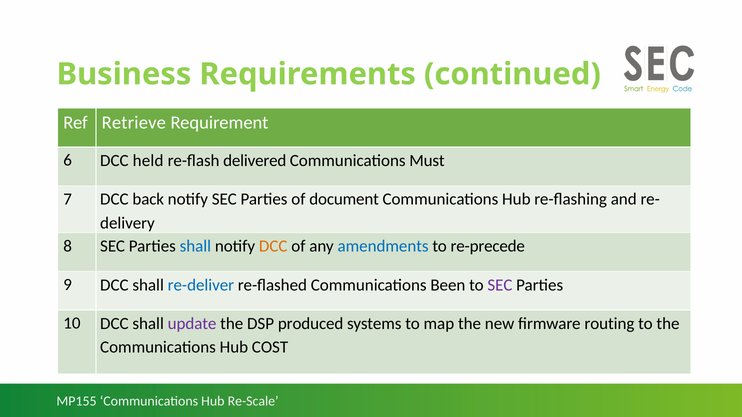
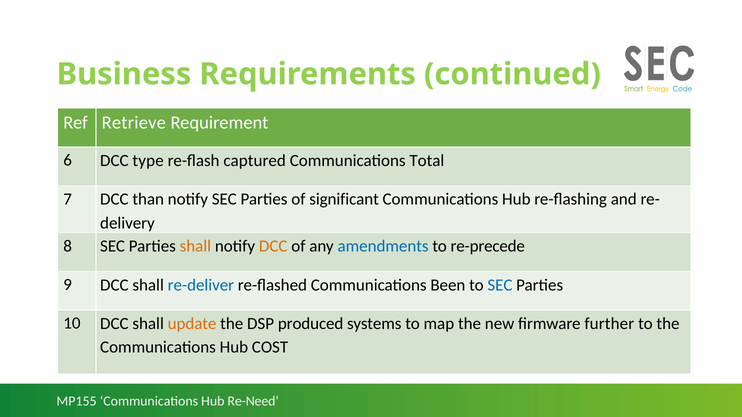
held: held -> type
delivered: delivered -> captured
Must: Must -> Total
back: back -> than
document: document -> significant
shall at (195, 246) colour: blue -> orange
SEC at (500, 285) colour: purple -> blue
update colour: purple -> orange
routing: routing -> further
Re-Scale: Re-Scale -> Re-Need
